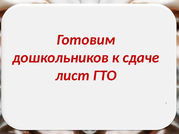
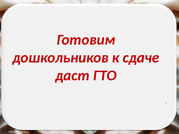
лист: лист -> даст
